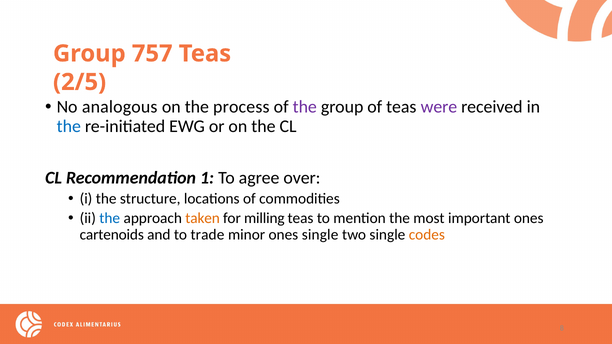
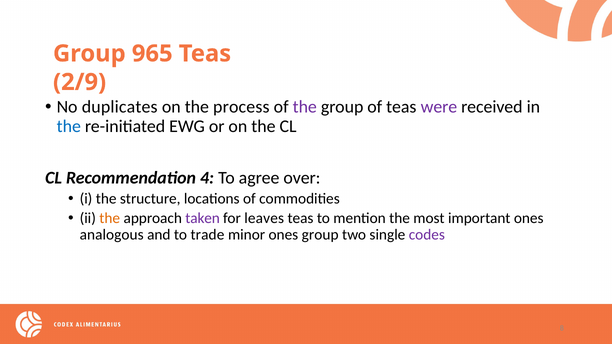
757: 757 -> 965
2/5: 2/5 -> 2/9
analogous: analogous -> duplicates
1: 1 -> 4
the at (110, 219) colour: blue -> orange
taken colour: orange -> purple
milling: milling -> leaves
cartenoids: cartenoids -> analogous
ones single: single -> group
codes colour: orange -> purple
